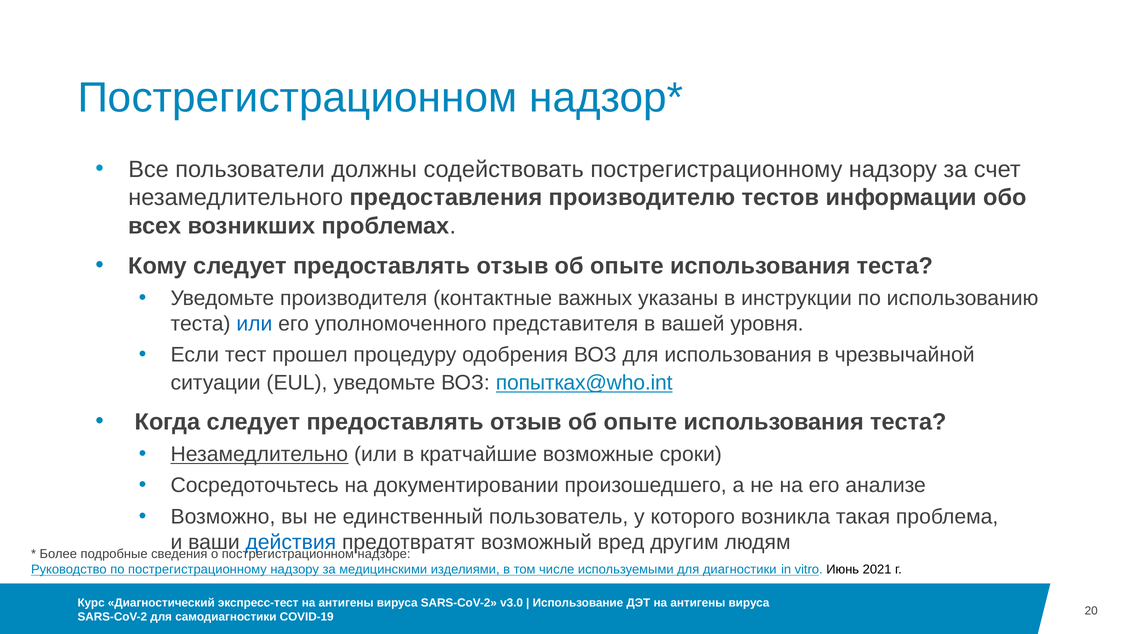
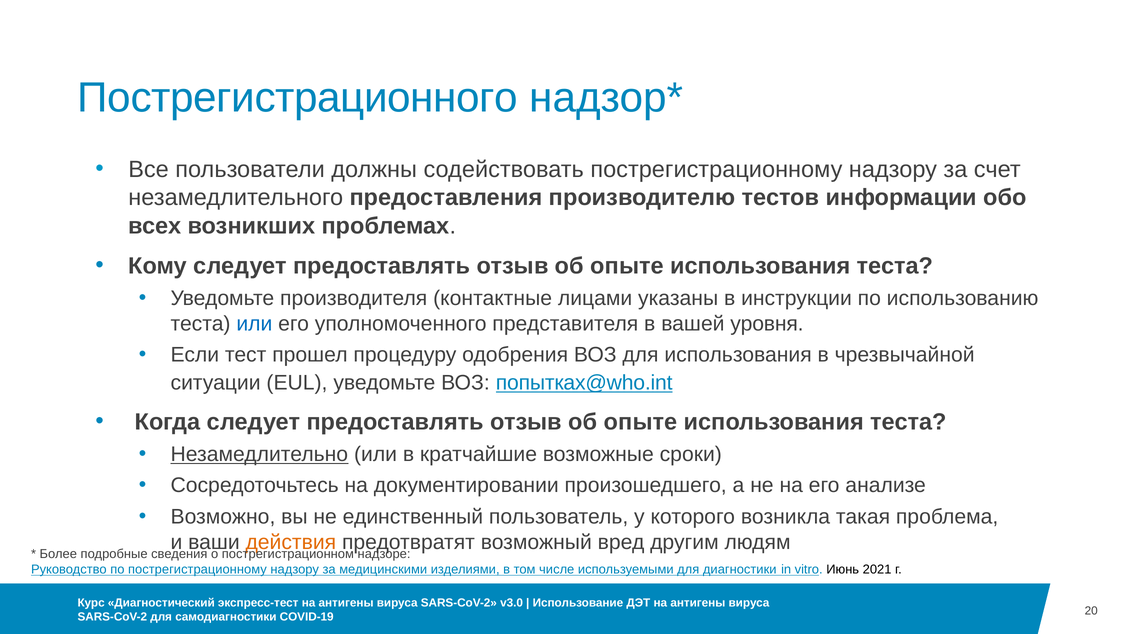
Пострегистрационном at (297, 98): Пострегистрационном -> Пострегистрационного
важных: важных -> лицами
действия colour: blue -> orange
